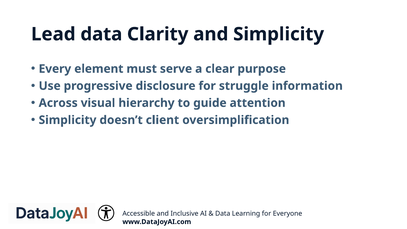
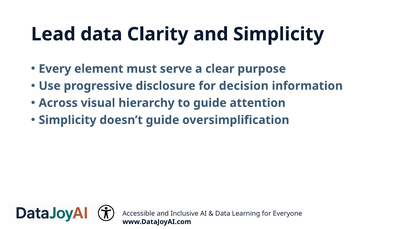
struggle: struggle -> decision
doesn’t client: client -> guide
